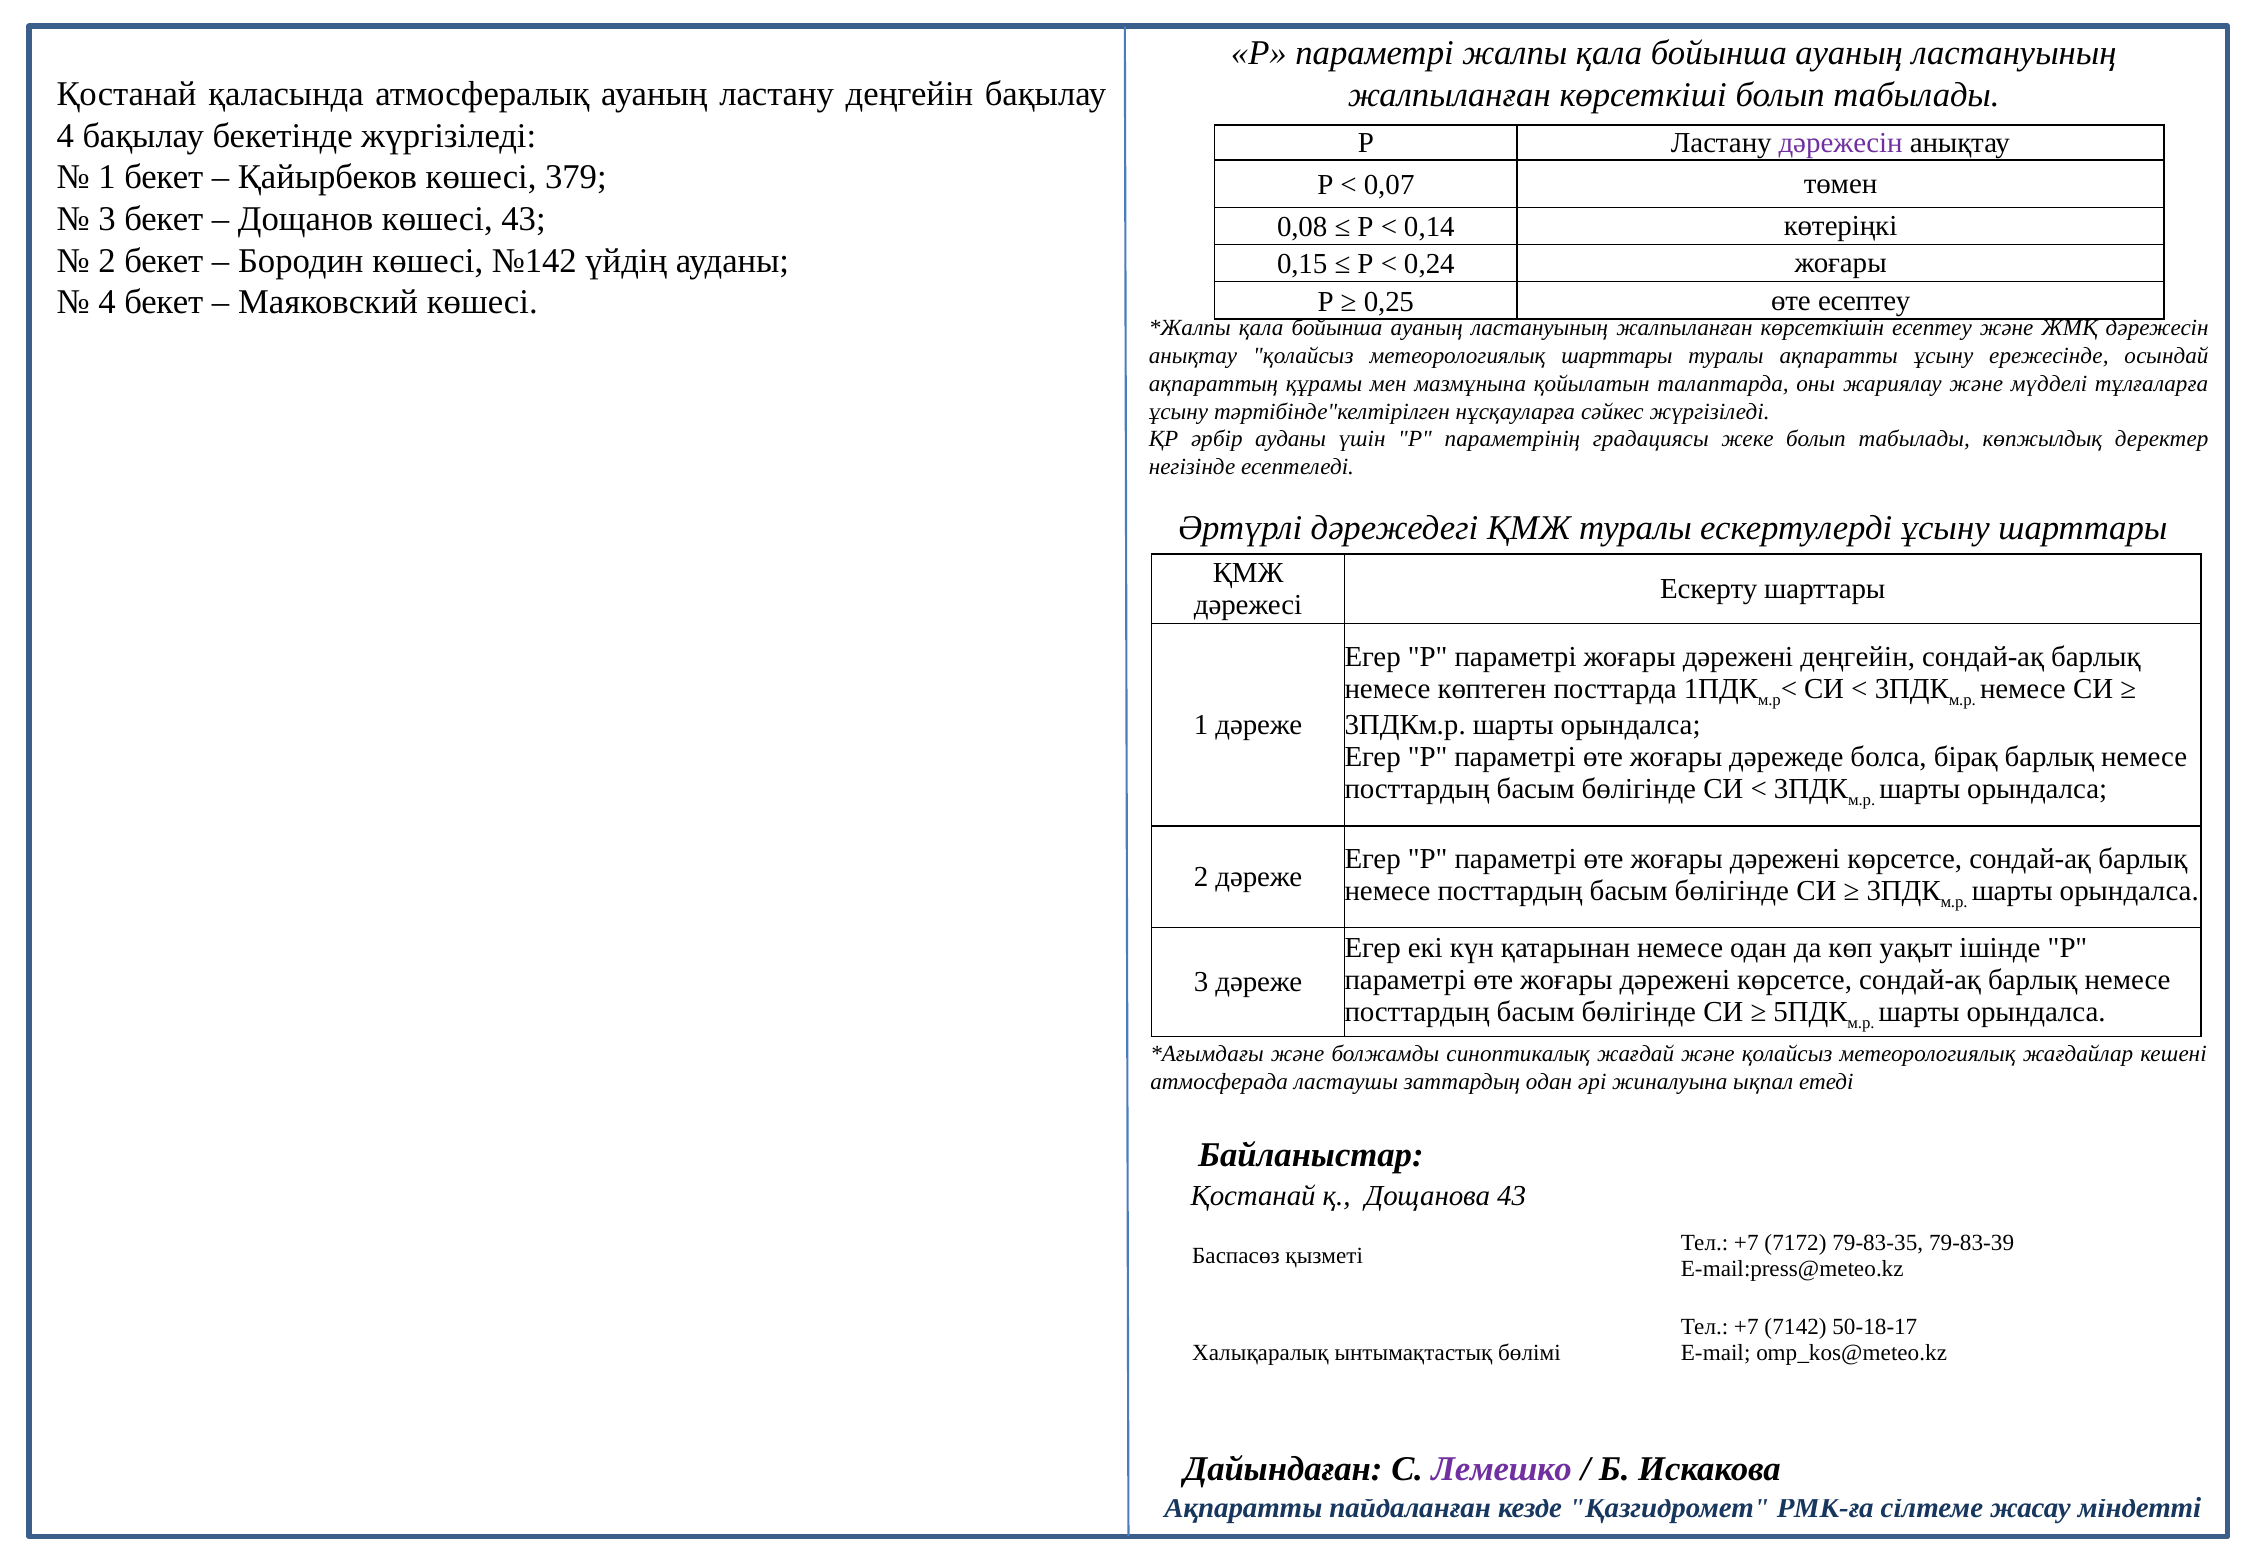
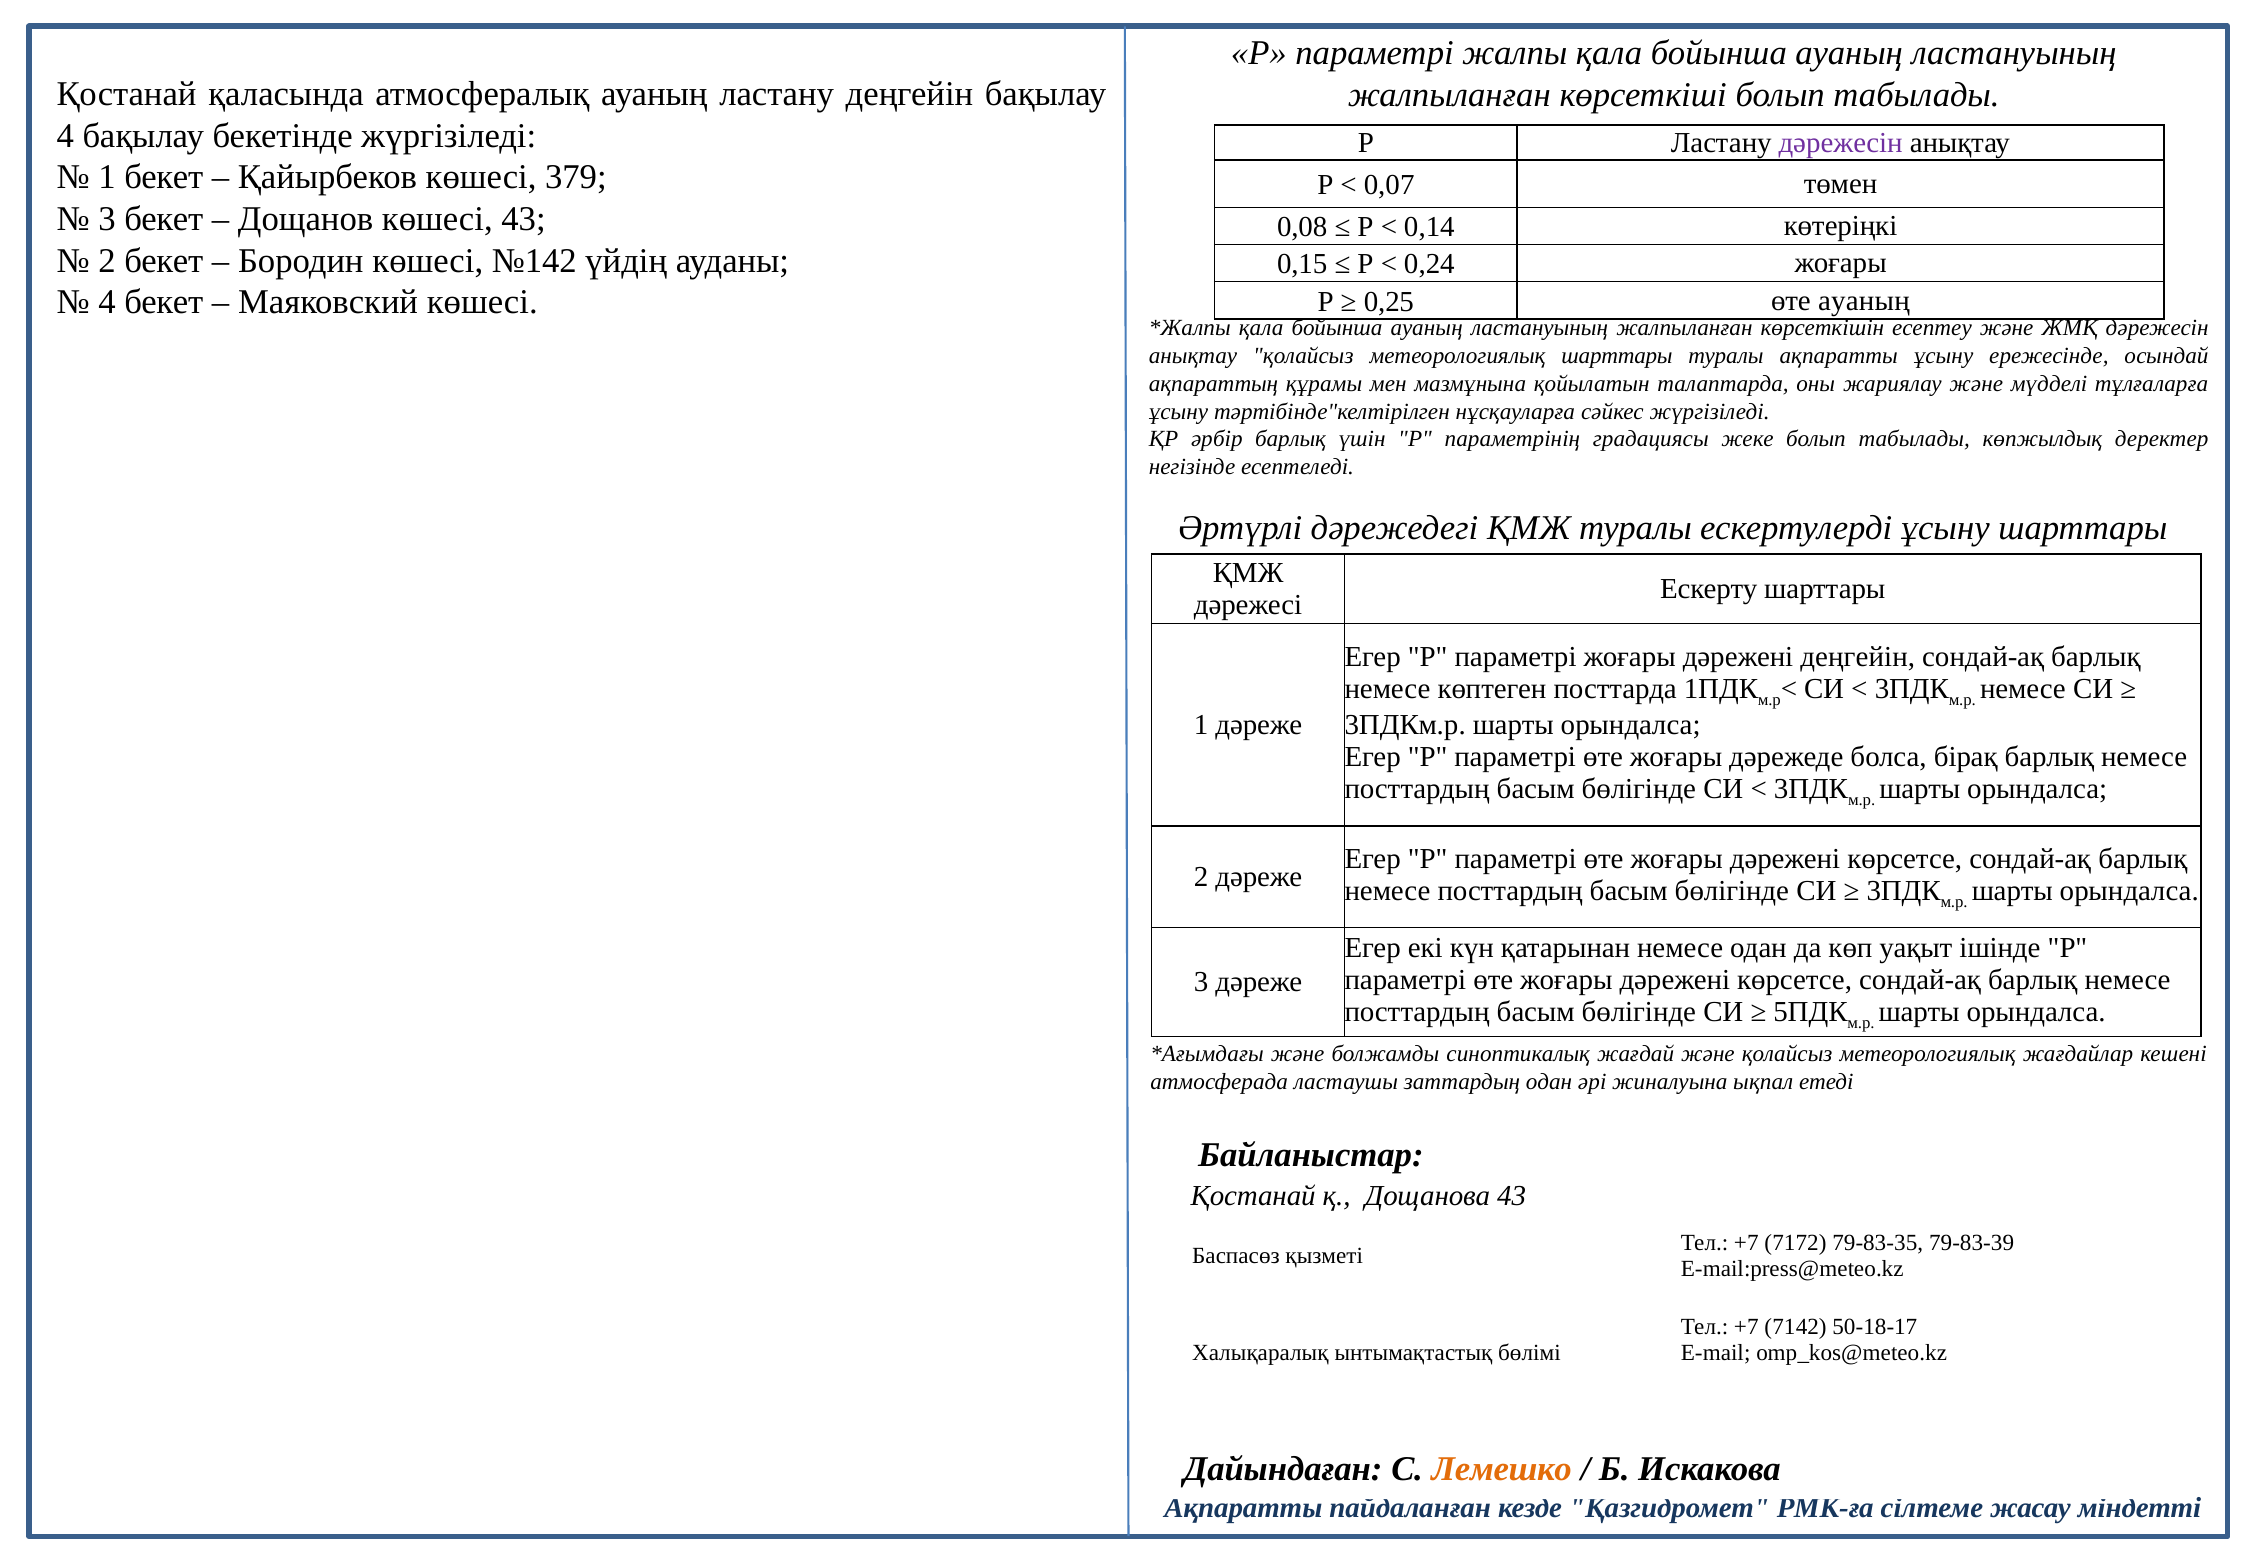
өте есептеу: есептеу -> ауаның
әрбір ауданы: ауданы -> барлық
Лемешко colour: purple -> orange
